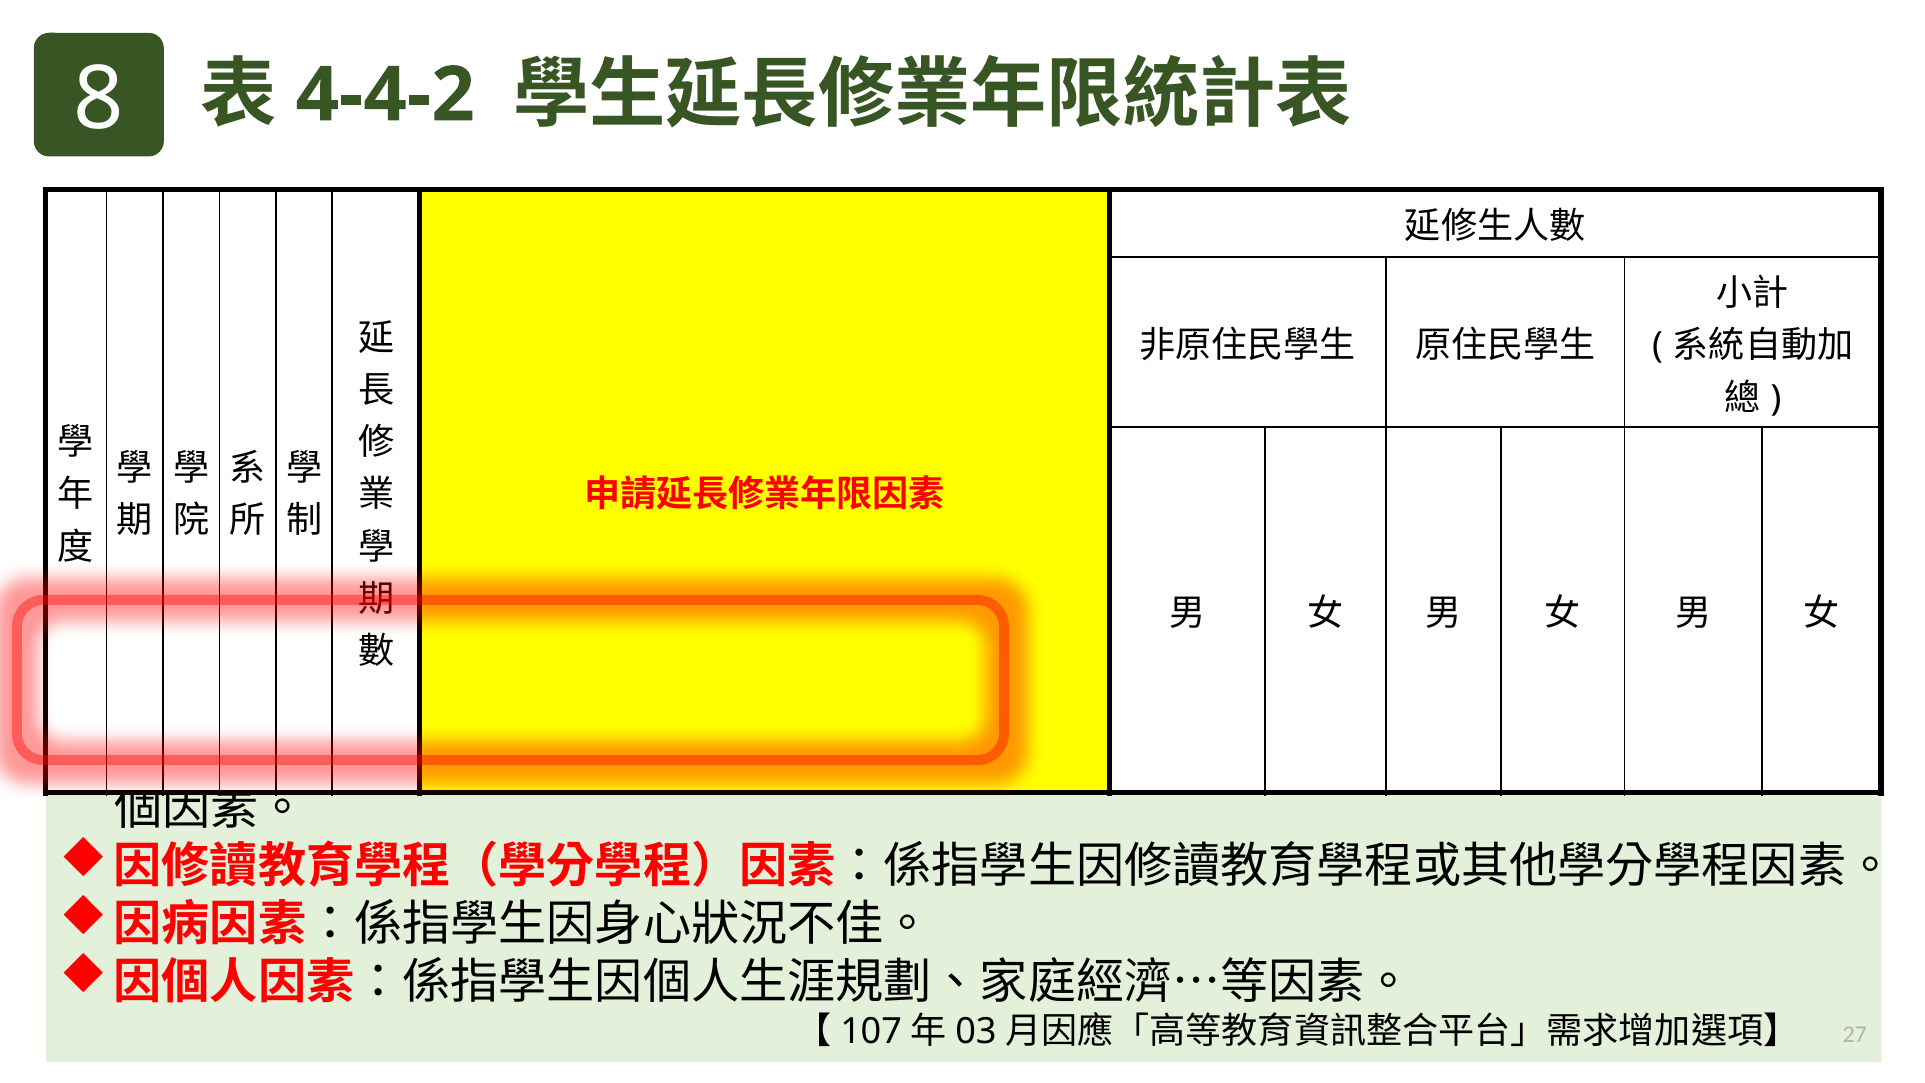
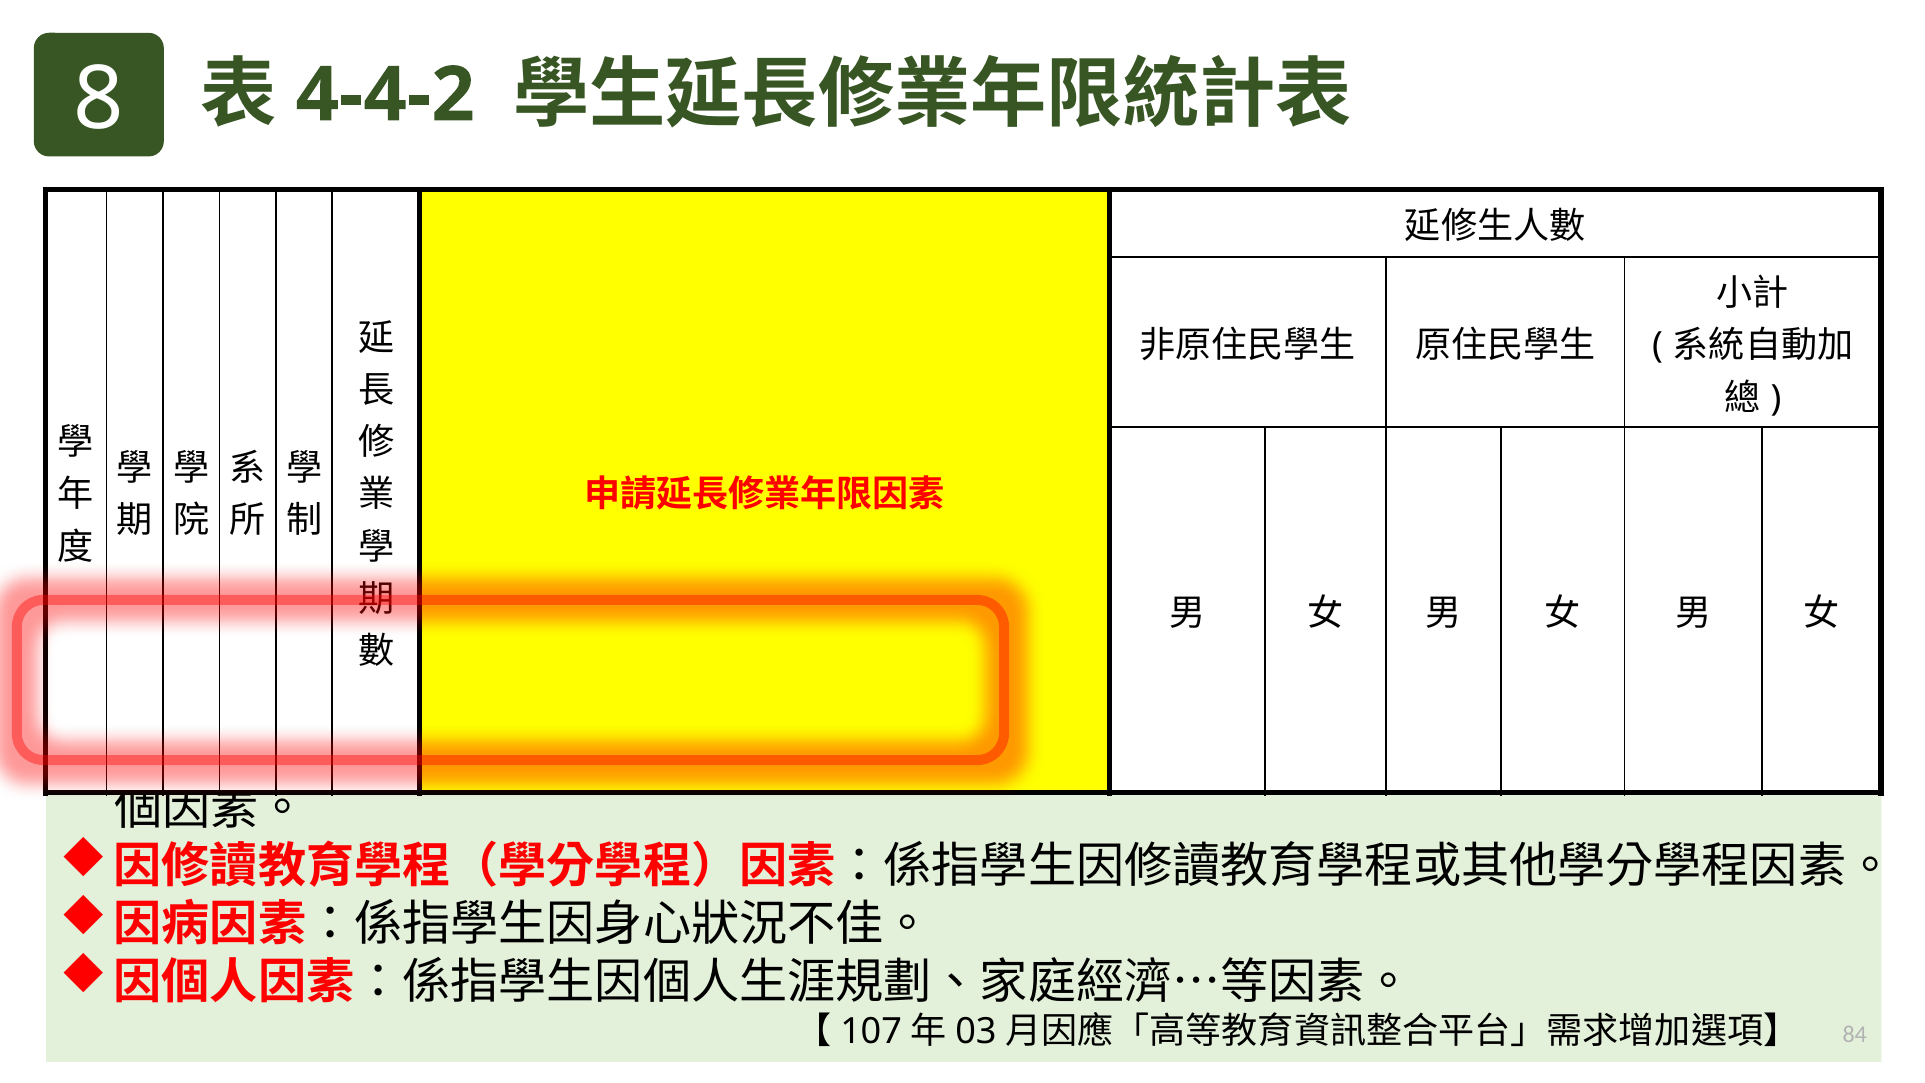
27: 27 -> 84
